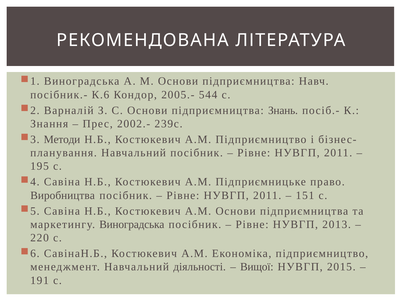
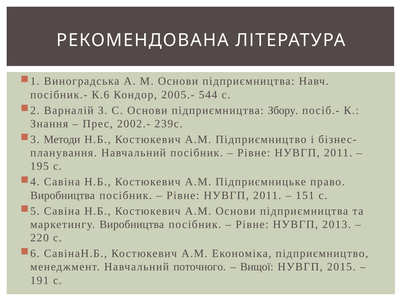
Знань: Знань -> Збору
маркетингу Виноградська: Виноградська -> Виробництва
діяльності: діяльності -> поточного
